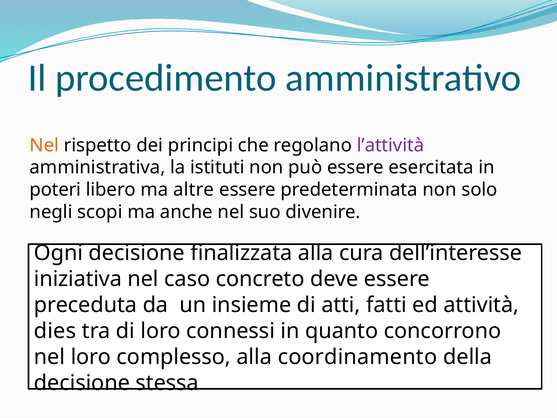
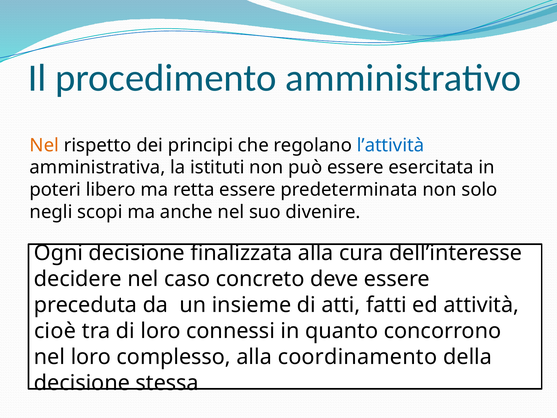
l’attività colour: purple -> blue
altre: altre -> retta
iniziativa: iniziativa -> decidere
dies: dies -> cioè
